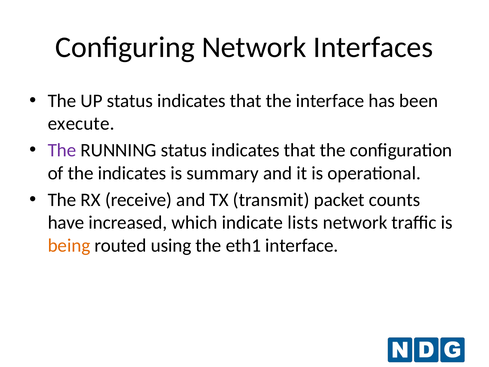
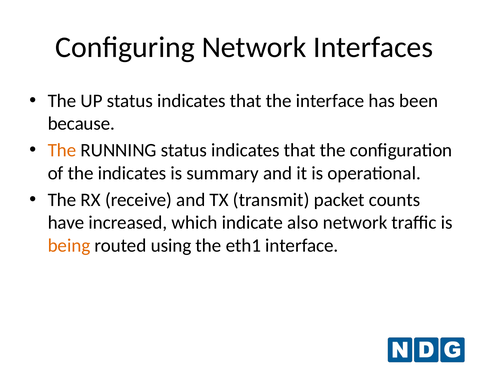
execute: execute -> because
The at (62, 150) colour: purple -> orange
lists: lists -> also
